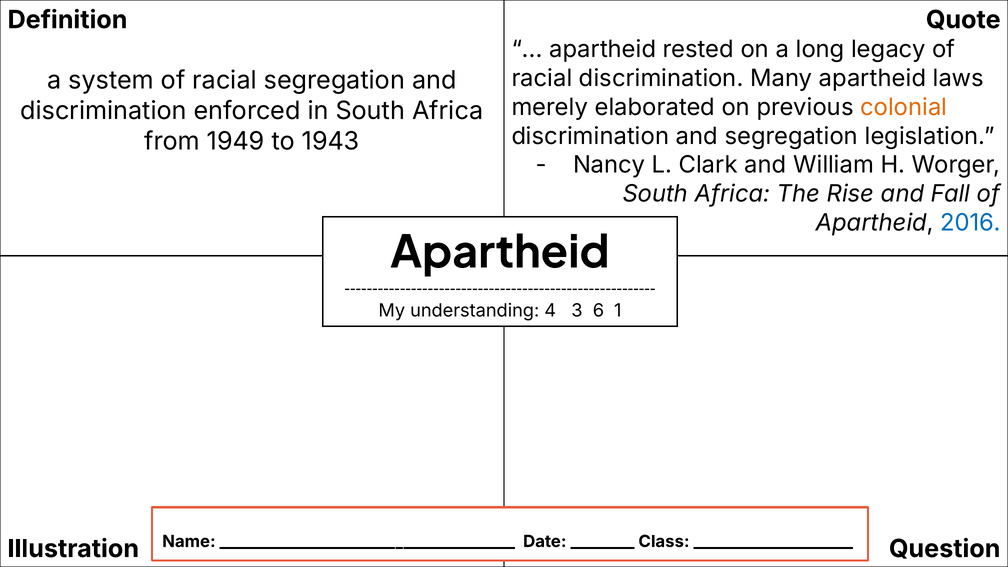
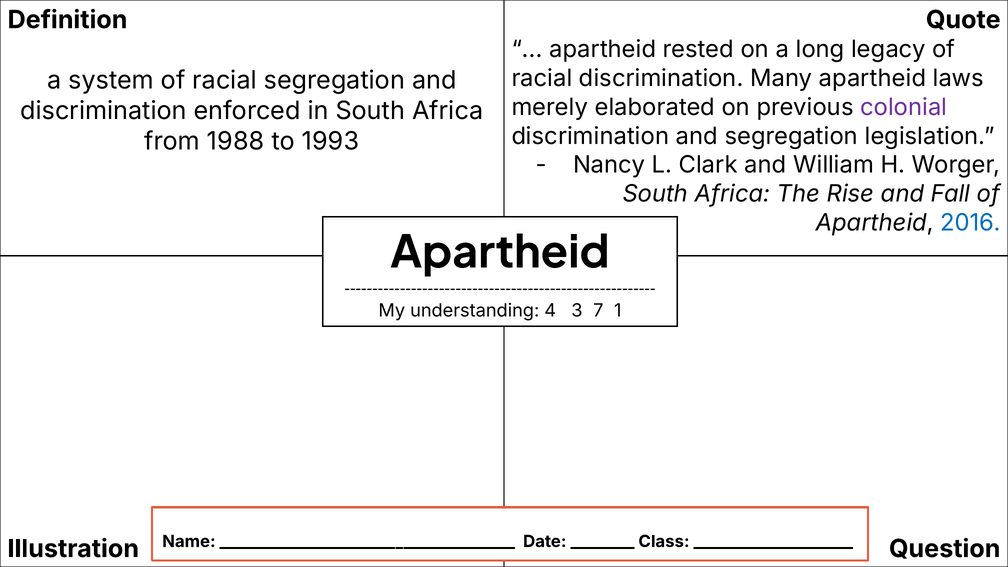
colonial colour: orange -> purple
1949: 1949 -> 1988
1943: 1943 -> 1993
6: 6 -> 7
